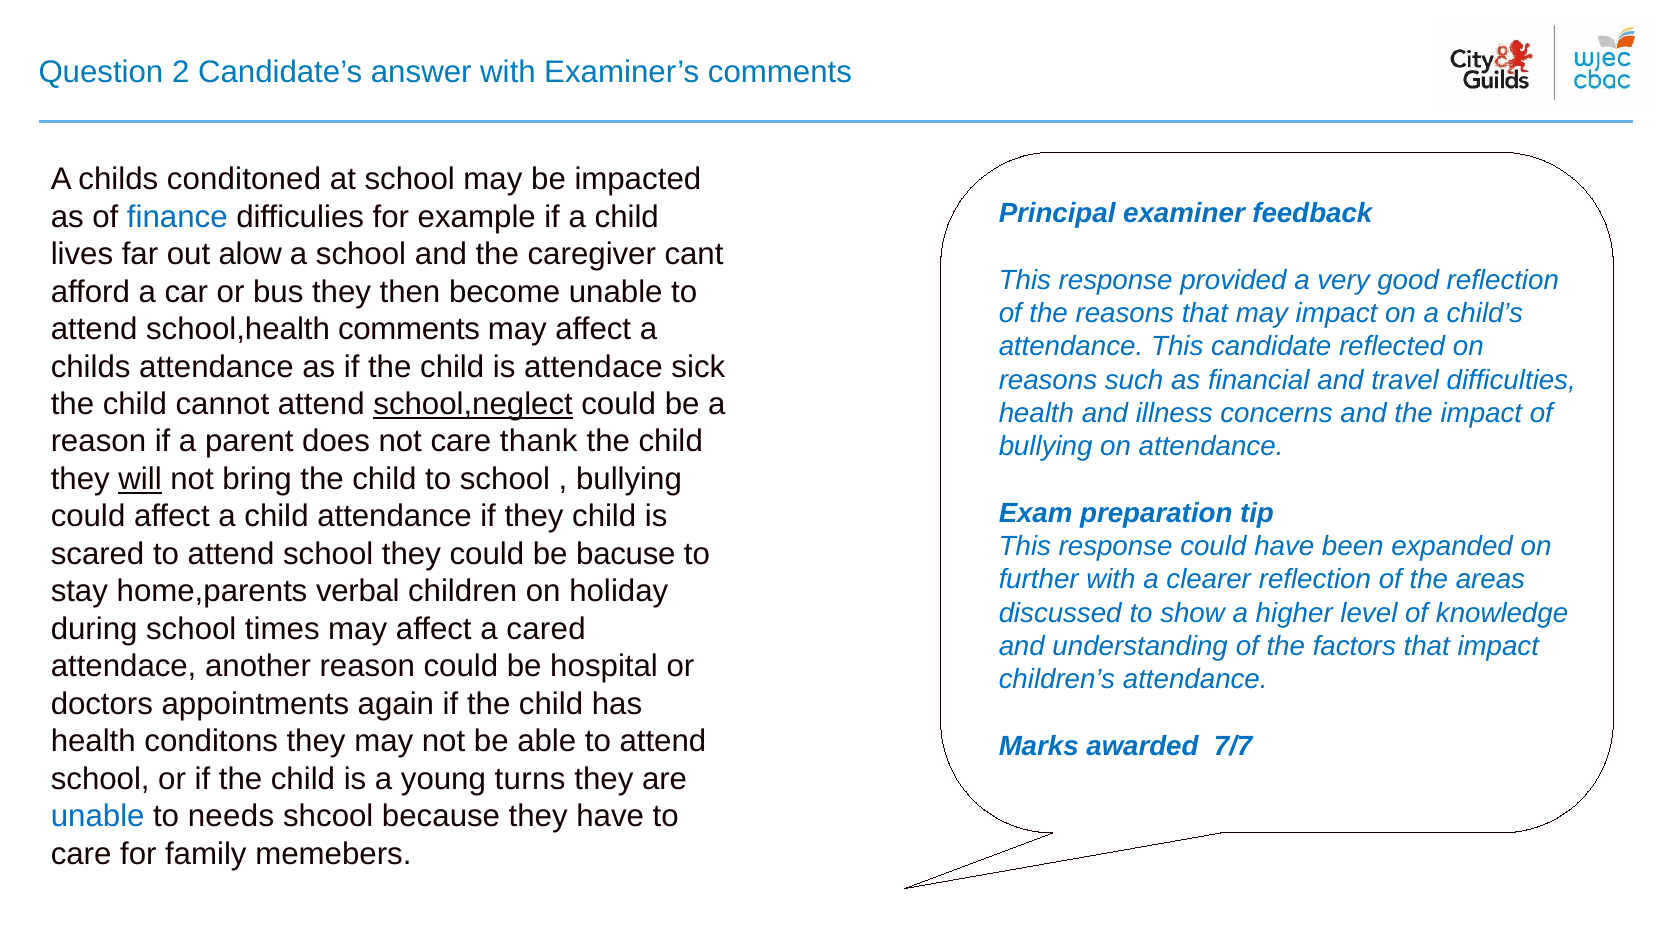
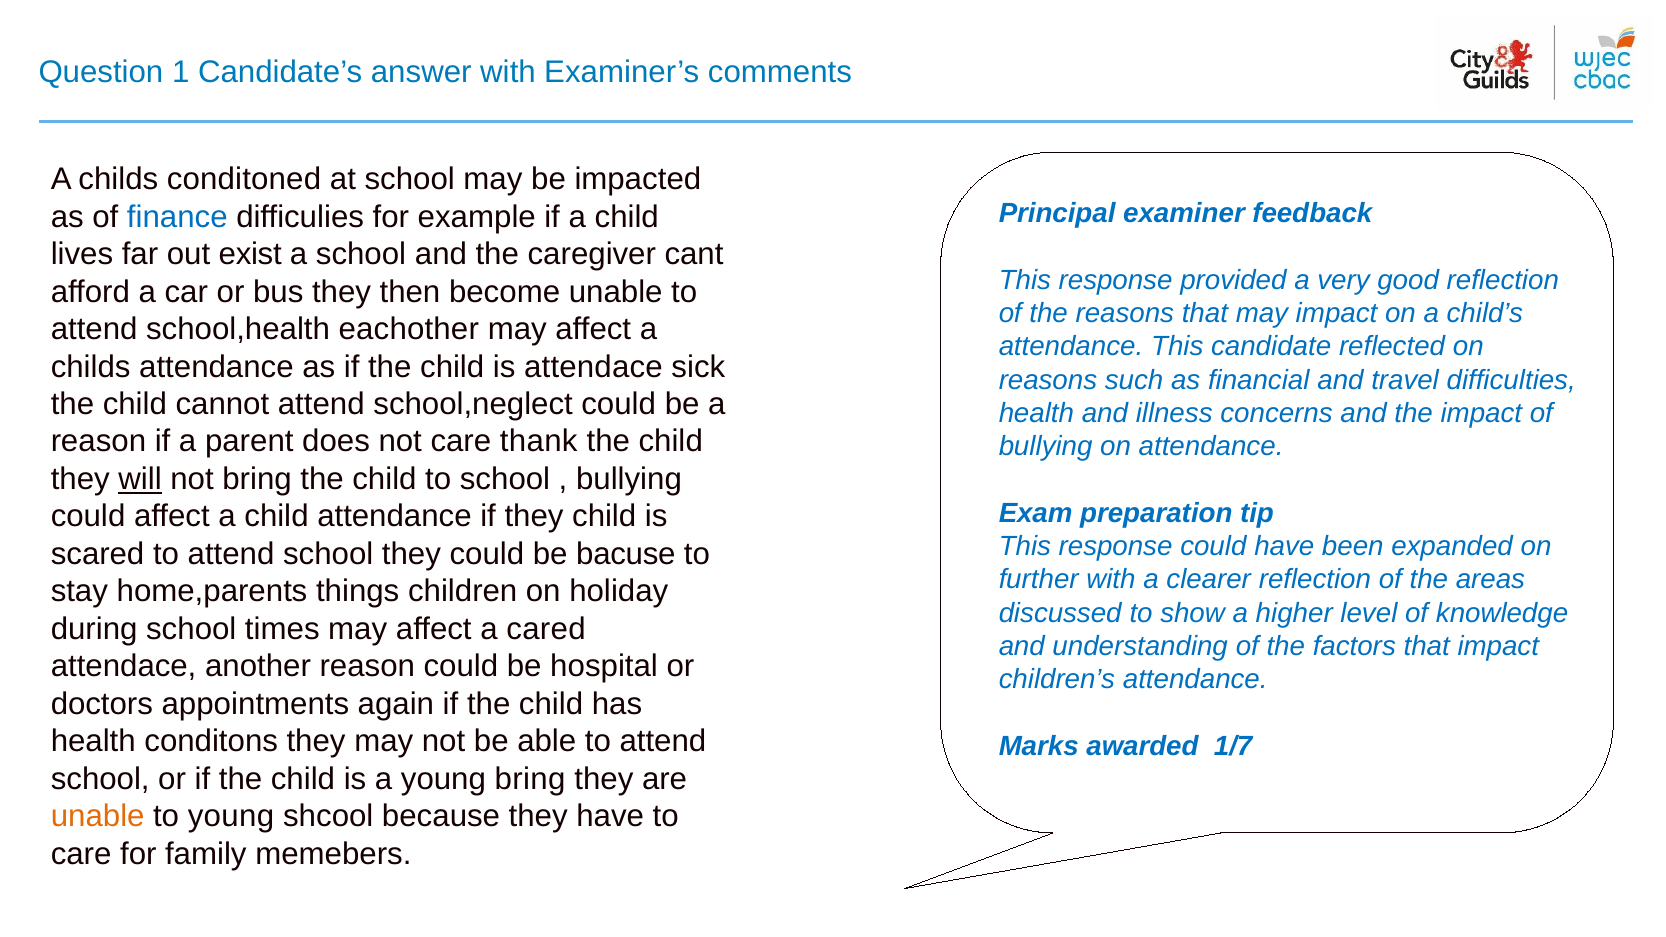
2: 2 -> 1
alow: alow -> exist
school,health comments: comments -> eachother
school,neglect underline: present -> none
verbal: verbal -> things
7/7: 7/7 -> 1/7
young turns: turns -> bring
unable at (98, 817) colour: blue -> orange
to needs: needs -> young
